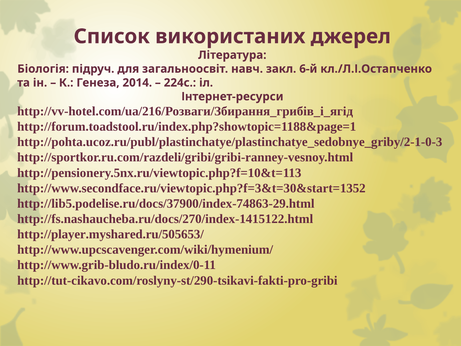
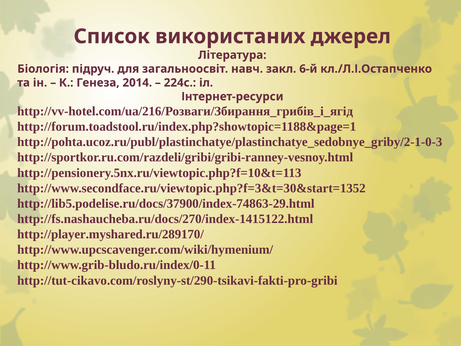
http://player.myshared.ru/505653/: http://player.myshared.ru/505653/ -> http://player.myshared.ru/289170/
